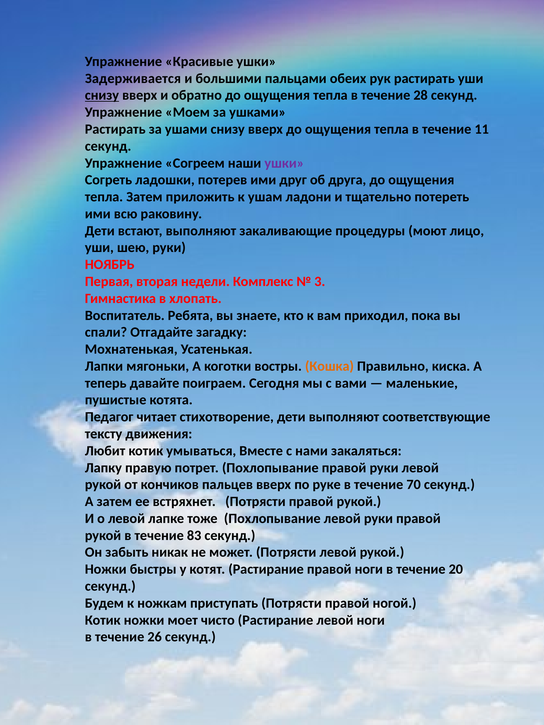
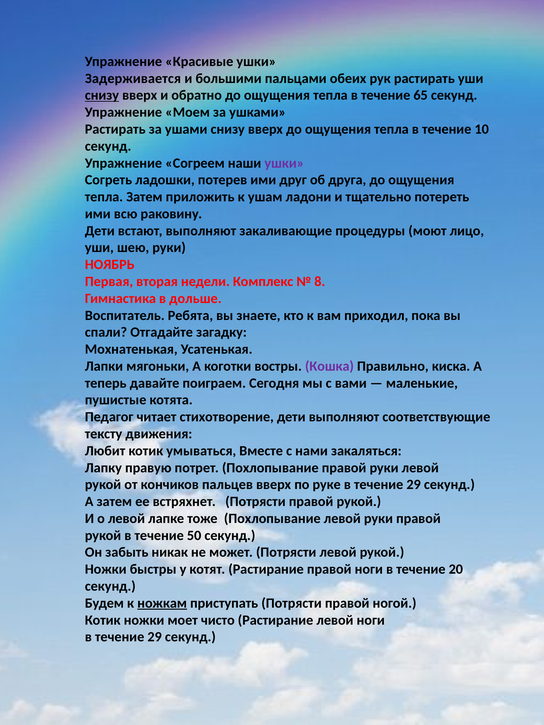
28: 28 -> 65
11: 11 -> 10
3: 3 -> 8
хлопать: хлопать -> дольше
Кошка colour: orange -> purple
руке в течение 70: 70 -> 29
83: 83 -> 50
ножкам underline: none -> present
26 at (155, 637): 26 -> 29
